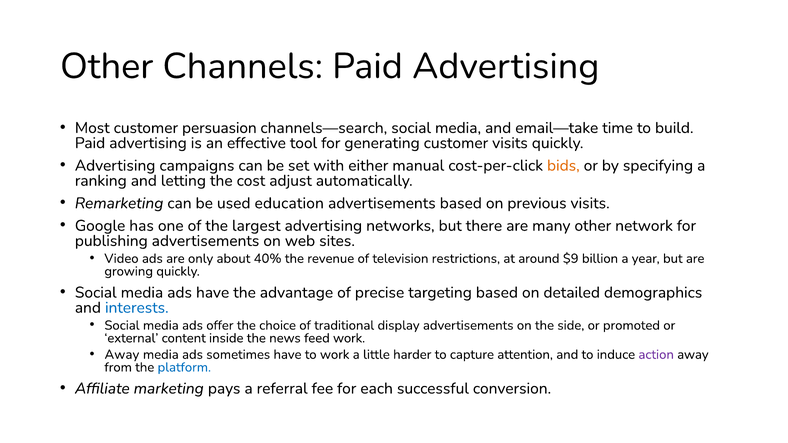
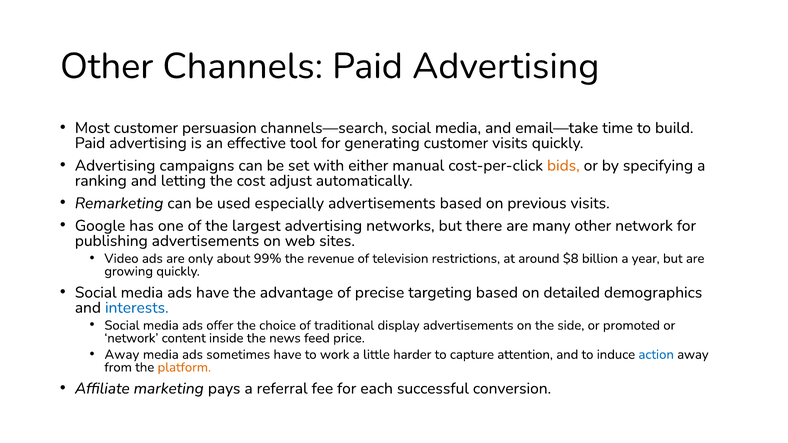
education: education -> especially
40%: 40% -> 99%
$9: $9 -> $8
external at (131, 338): external -> network
feed work: work -> price
action colour: purple -> blue
platform colour: blue -> orange
